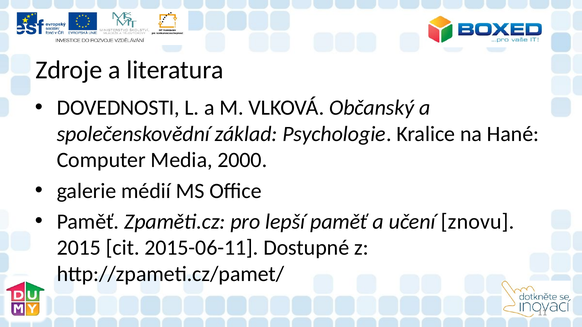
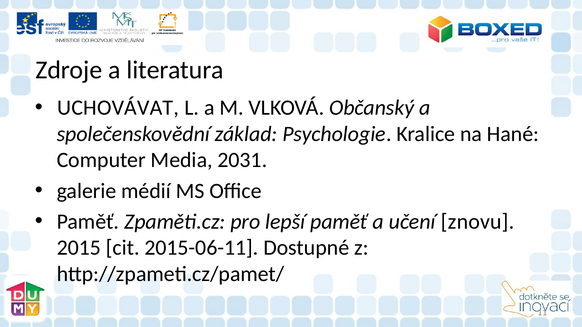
DOVEDNOSTI: DOVEDNOSTI -> UCHOVÁVAT
2000: 2000 -> 2031
